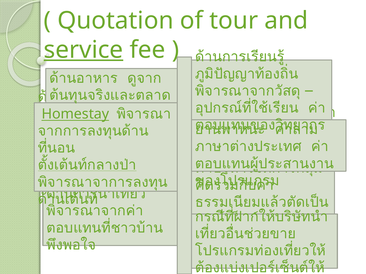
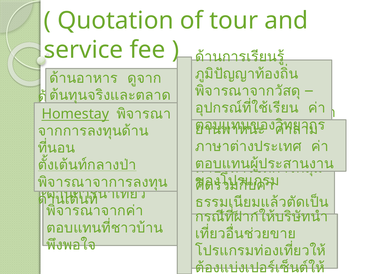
service underline: present -> none
